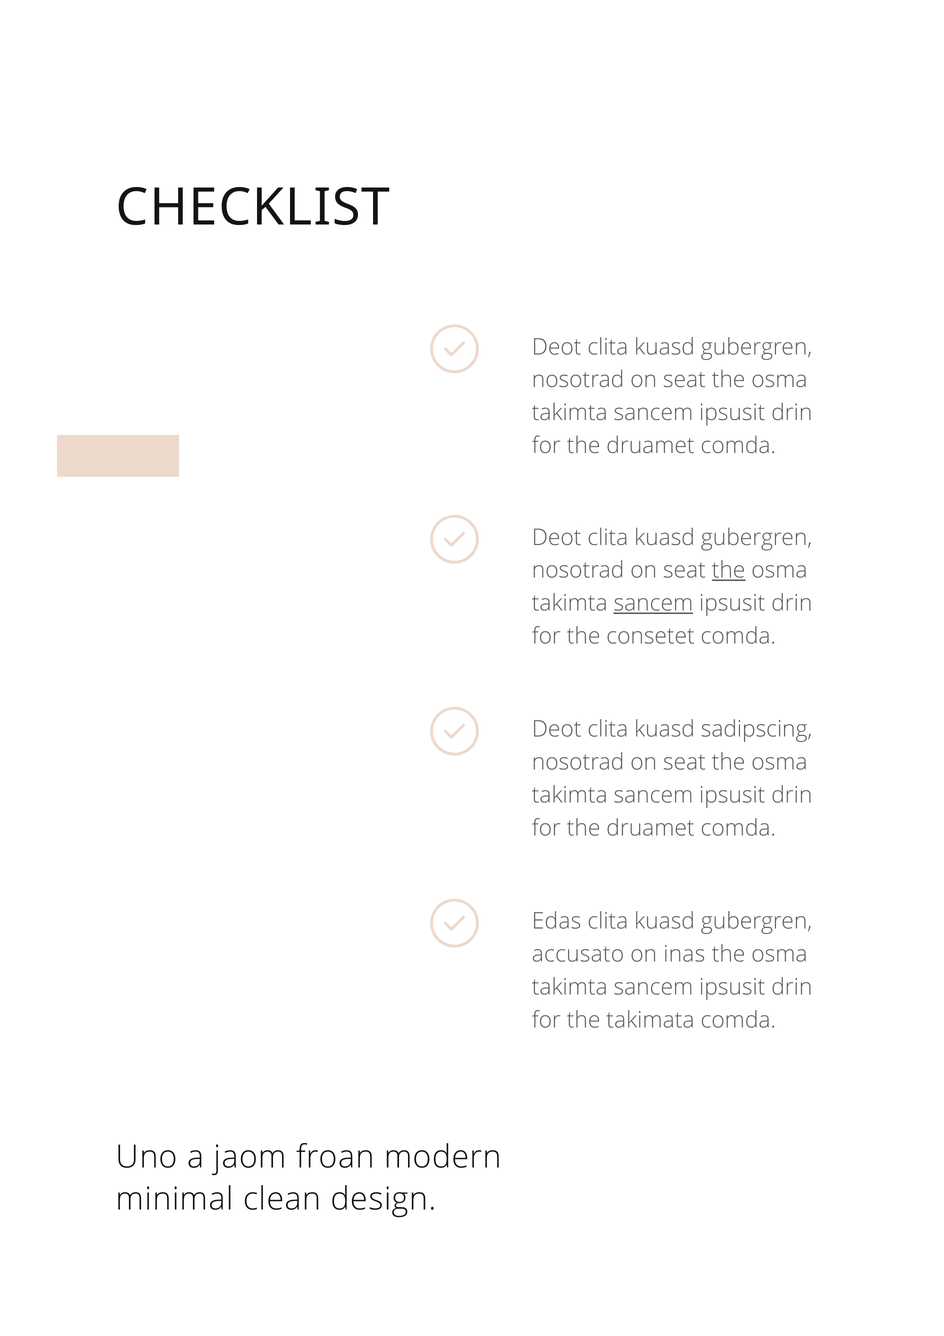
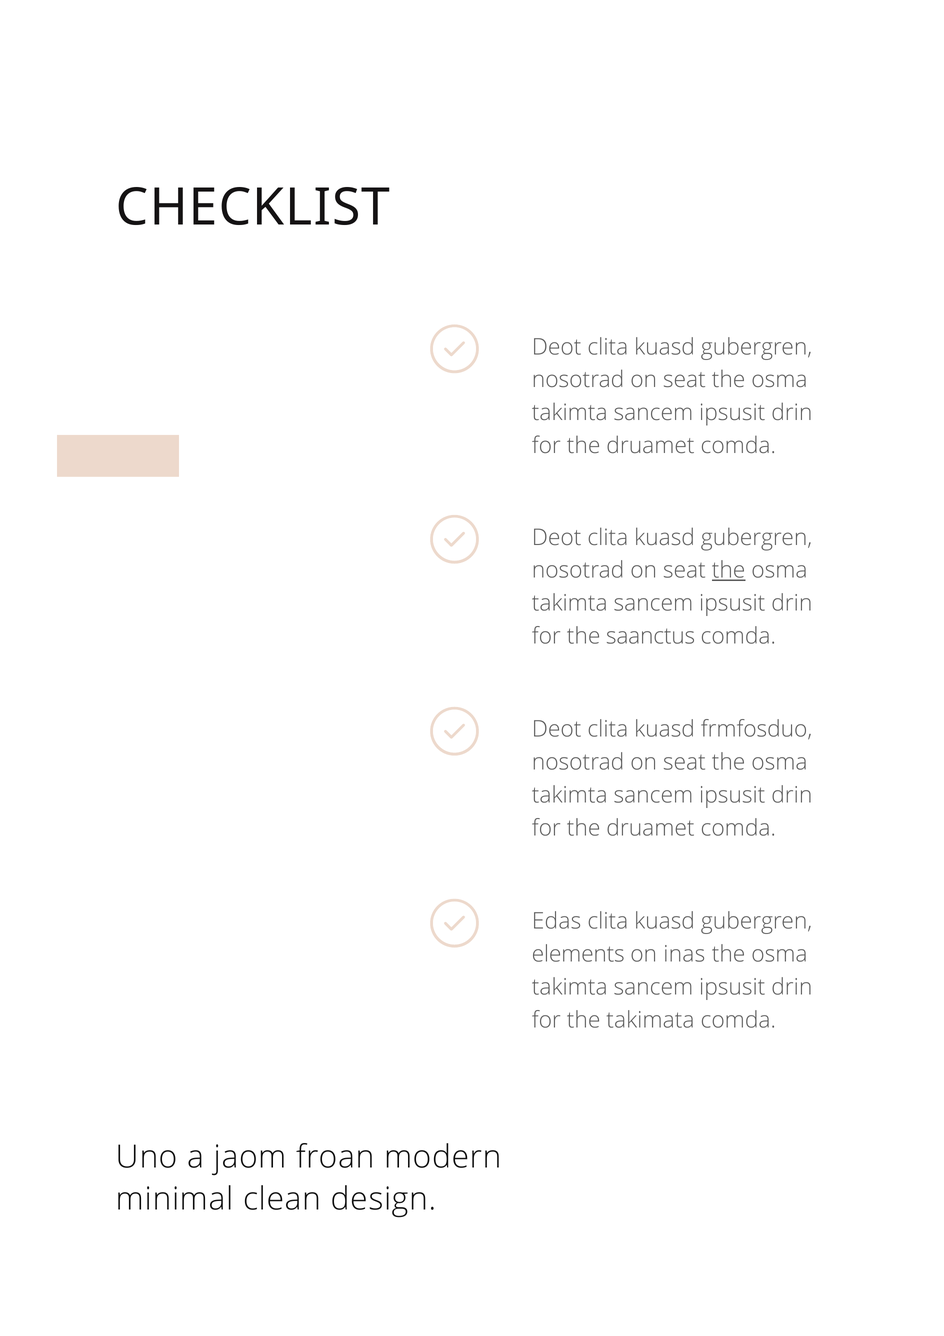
sancem at (653, 603) underline: present -> none
consetet: consetet -> saanctus
sadipscing: sadipscing -> frmfosduo
accusato: accusato -> elements
